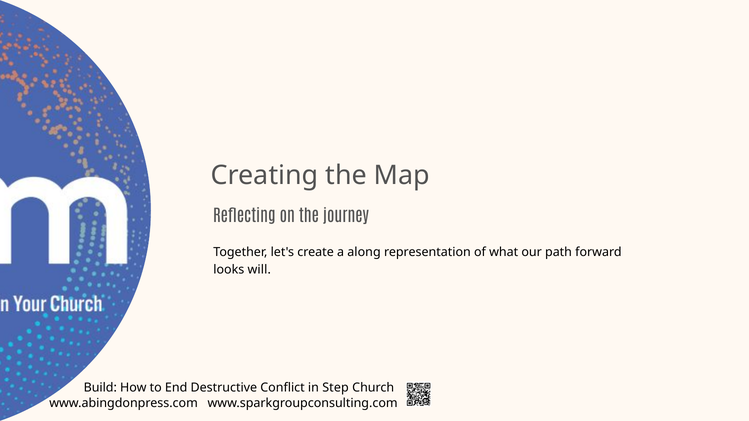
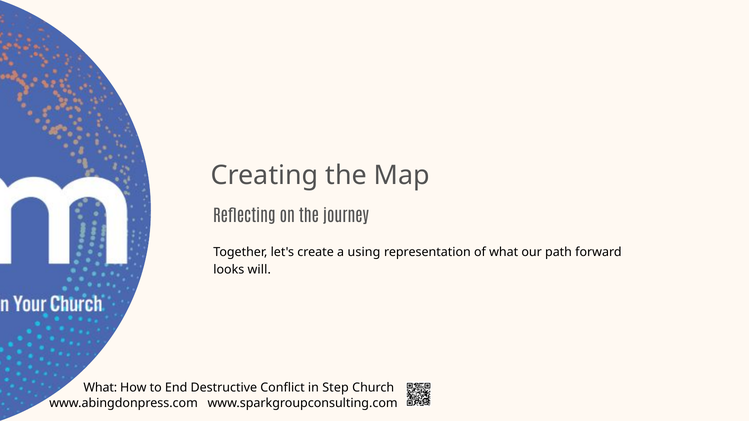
along: along -> using
Build at (100, 388): Build -> What
